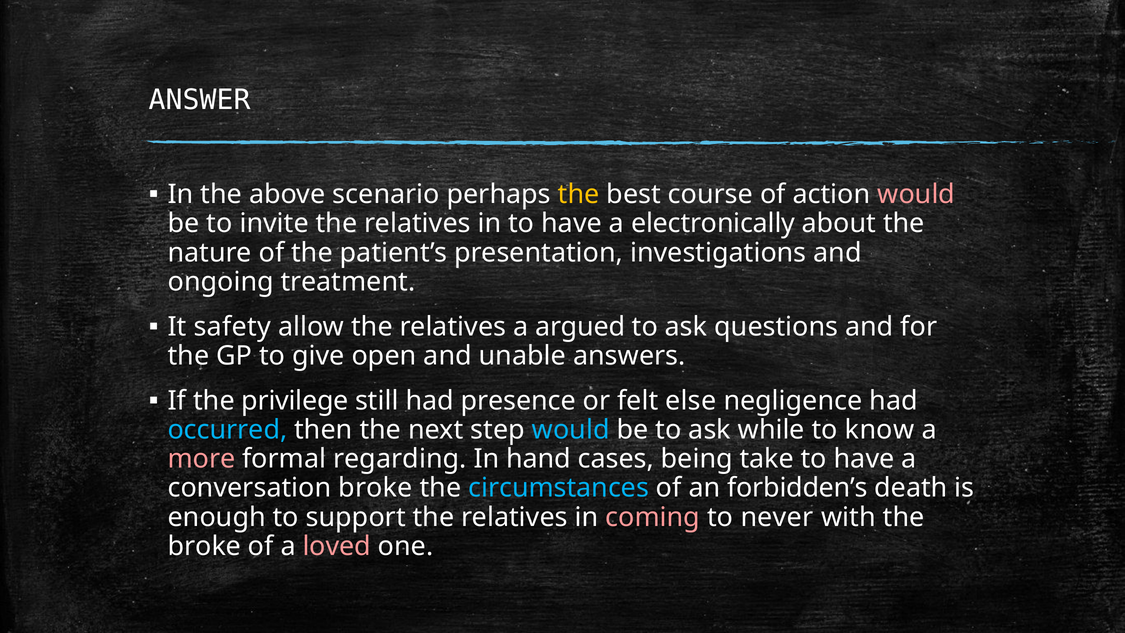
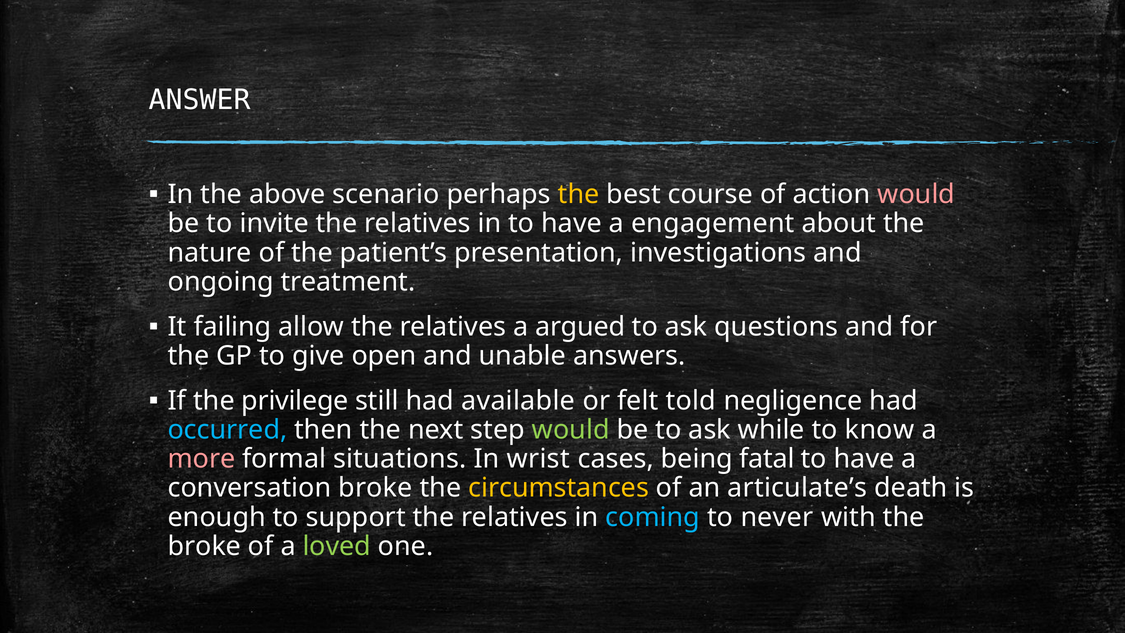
electronically: electronically -> engagement
safety: safety -> failing
presence: presence -> available
else: else -> told
would at (571, 430) colour: light blue -> light green
regarding: regarding -> situations
hand: hand -> wrist
take: take -> fatal
circumstances colour: light blue -> yellow
forbidden’s: forbidden’s -> articulate’s
coming colour: pink -> light blue
loved colour: pink -> light green
